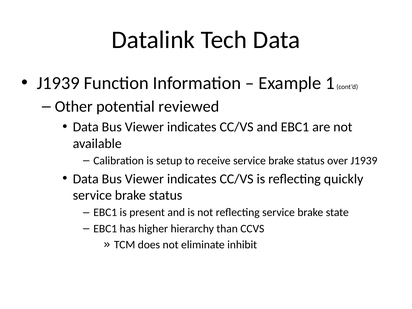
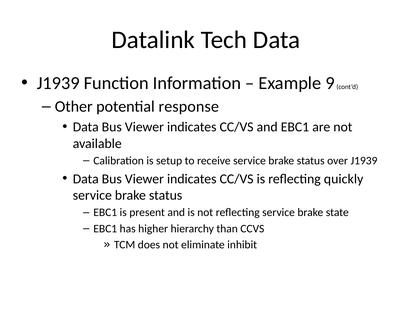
1: 1 -> 9
reviewed: reviewed -> response
